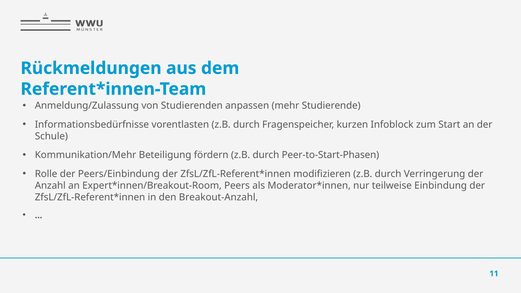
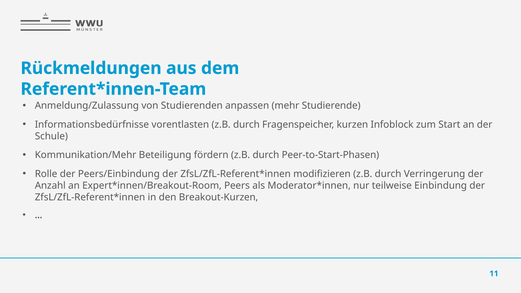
Breakout-Anzahl: Breakout-Anzahl -> Breakout-Kurzen
